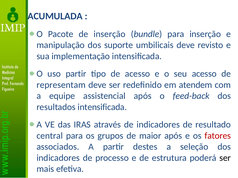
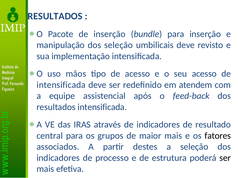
ACUMULADA at (55, 16): ACUMULADA -> RESULTADOS
dos suporte: suporte -> seleção
uso partir: partir -> mãos
representam at (61, 85): representam -> intensificada
maior após: após -> mais
fatores colour: red -> black
